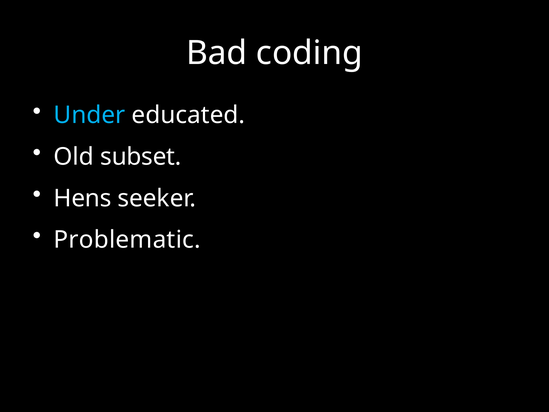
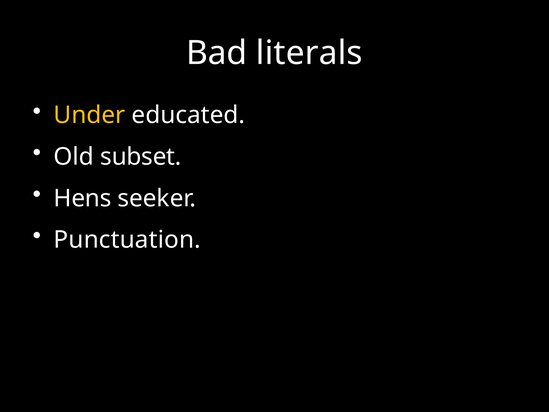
coding: coding -> literals
Under colour: light blue -> yellow
Problematic: Problematic -> Punctuation
